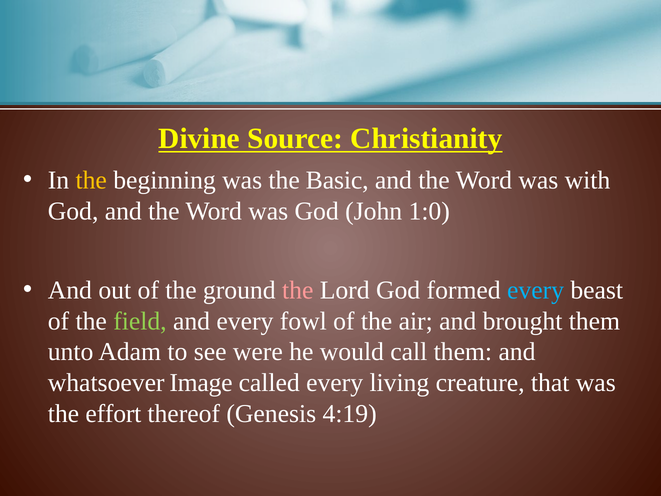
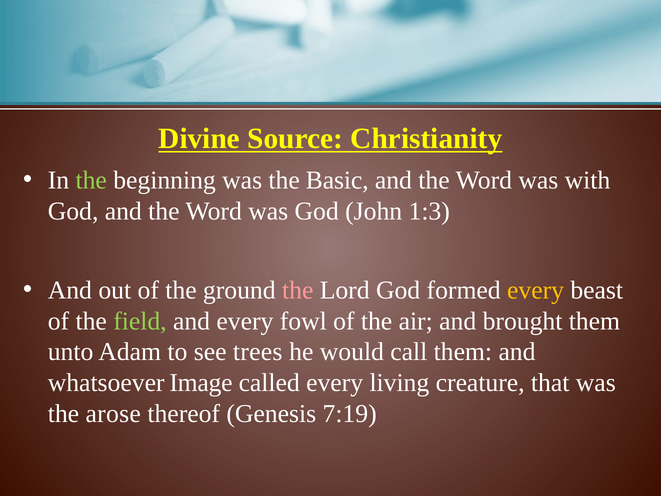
the at (91, 180) colour: yellow -> light green
1:0: 1:0 -> 1:3
every at (536, 290) colour: light blue -> yellow
were: were -> trees
effort: effort -> arose
4:19: 4:19 -> 7:19
